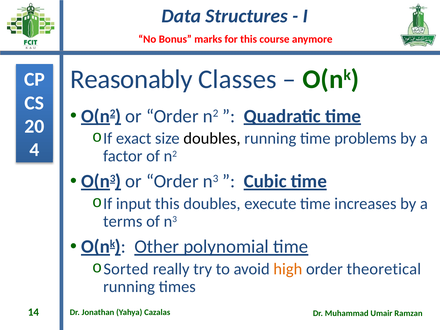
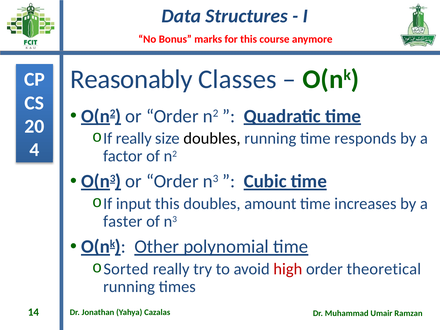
If exact: exact -> really
problems: problems -> responds
execute: execute -> amount
terms: terms -> faster
high colour: orange -> red
